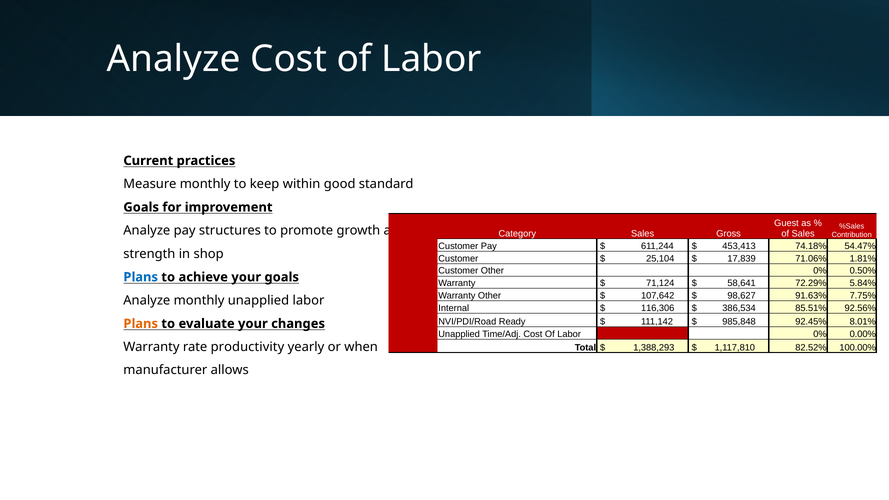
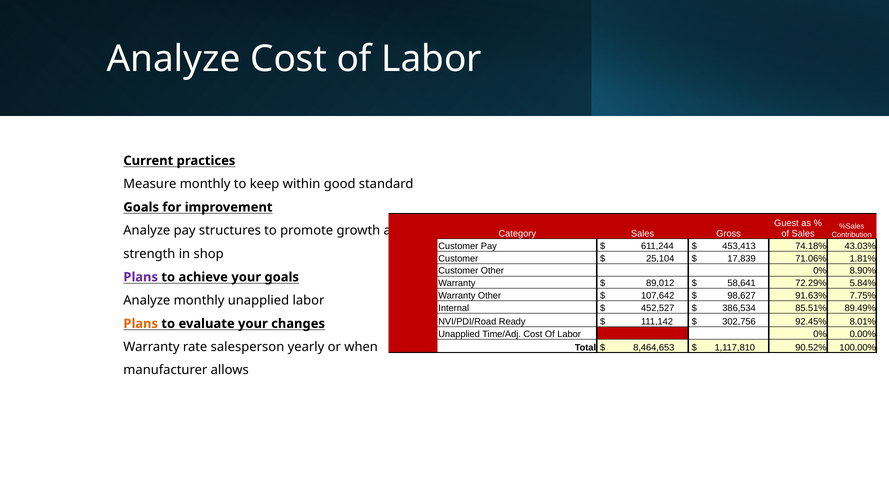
54.47%: 54.47% -> 43.03%
0.50%: 0.50% -> 8.90%
Plans at (141, 277) colour: blue -> purple
71,124: 71,124 -> 89,012
116,306: 116,306 -> 452,527
92.56%: 92.56% -> 89.49%
985,848: 985,848 -> 302,756
1,388,293: 1,388,293 -> 8,464,653
82.52%: 82.52% -> 90.52%
productivity: productivity -> salesperson
